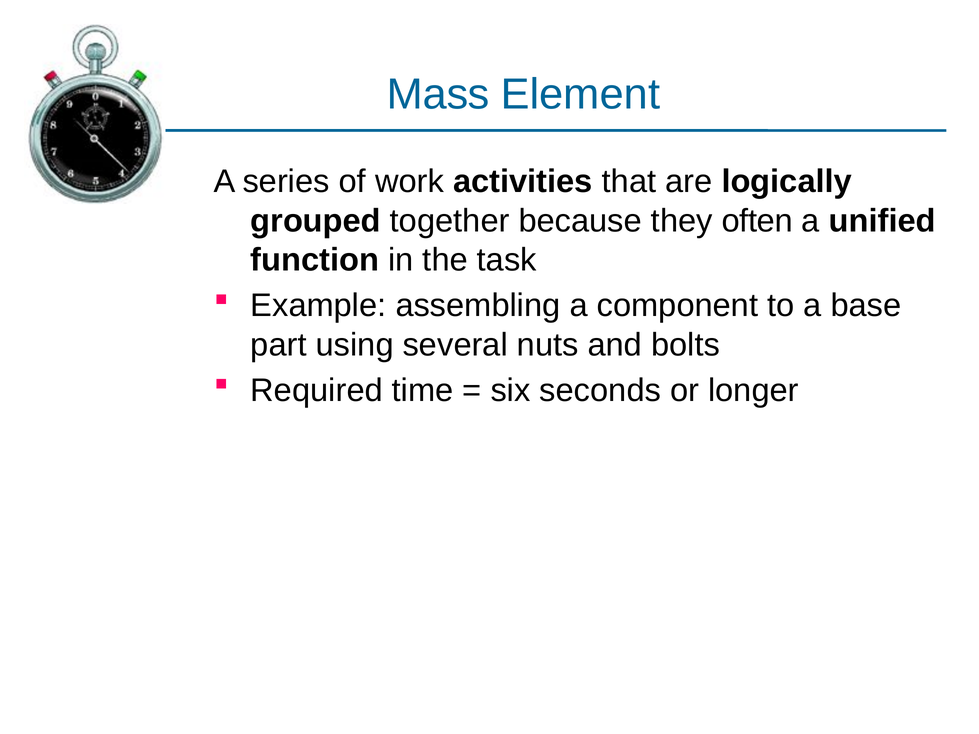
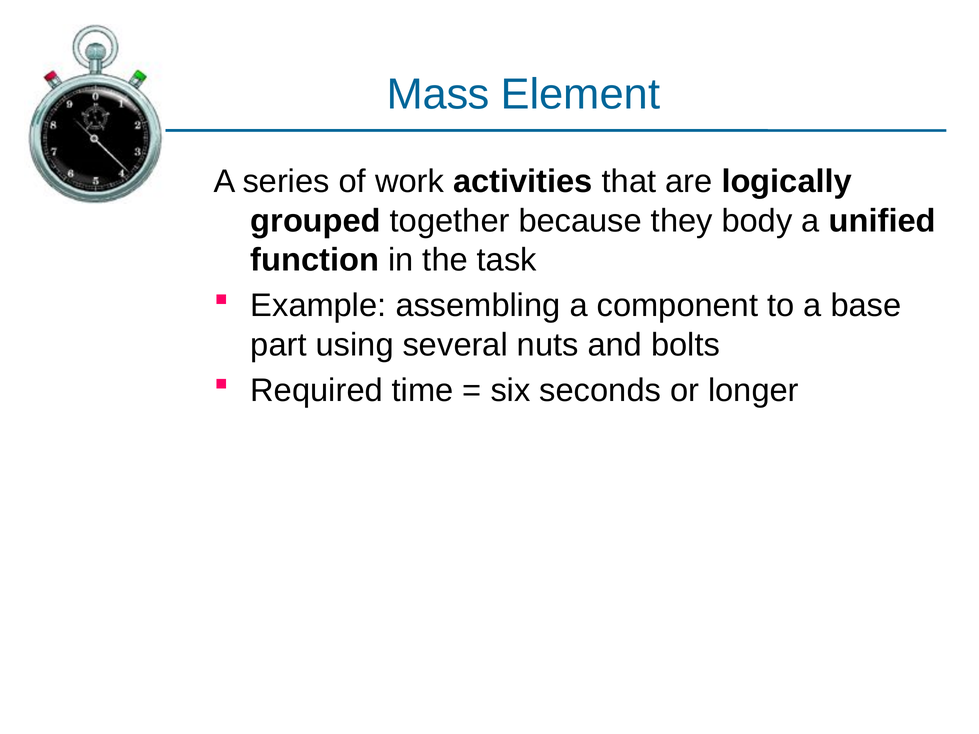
often: often -> body
